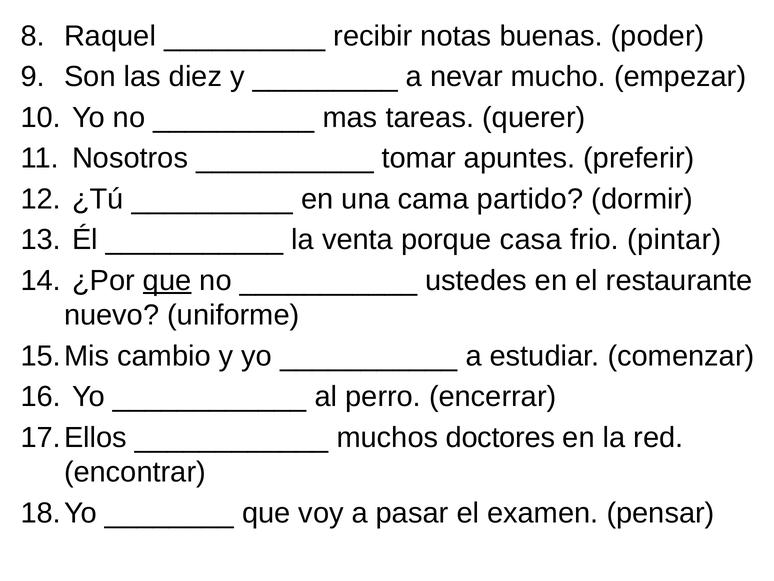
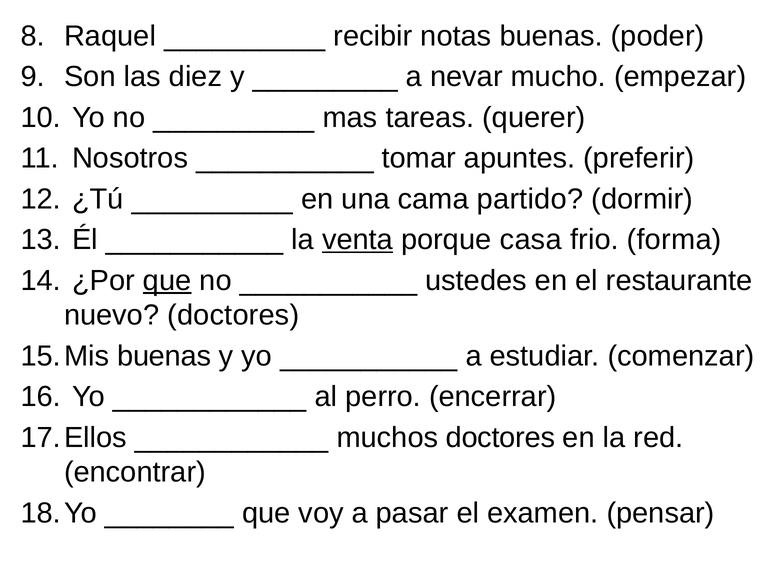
venta underline: none -> present
pintar: pintar -> forma
nuevo uniforme: uniforme -> doctores
cambio at (164, 356): cambio -> buenas
